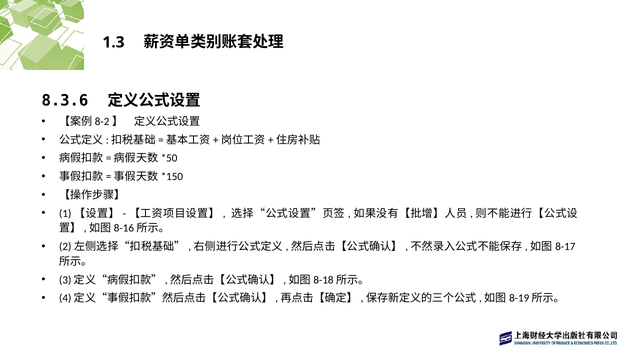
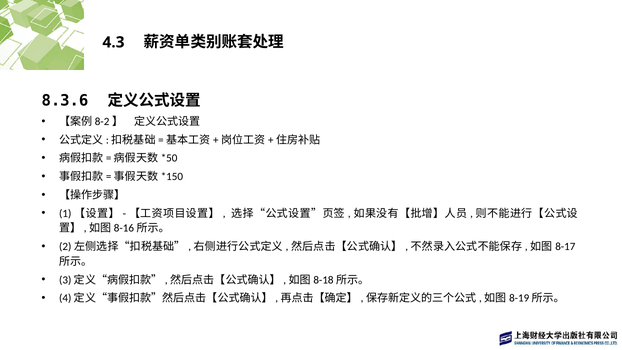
1.3: 1.3 -> 4.3
